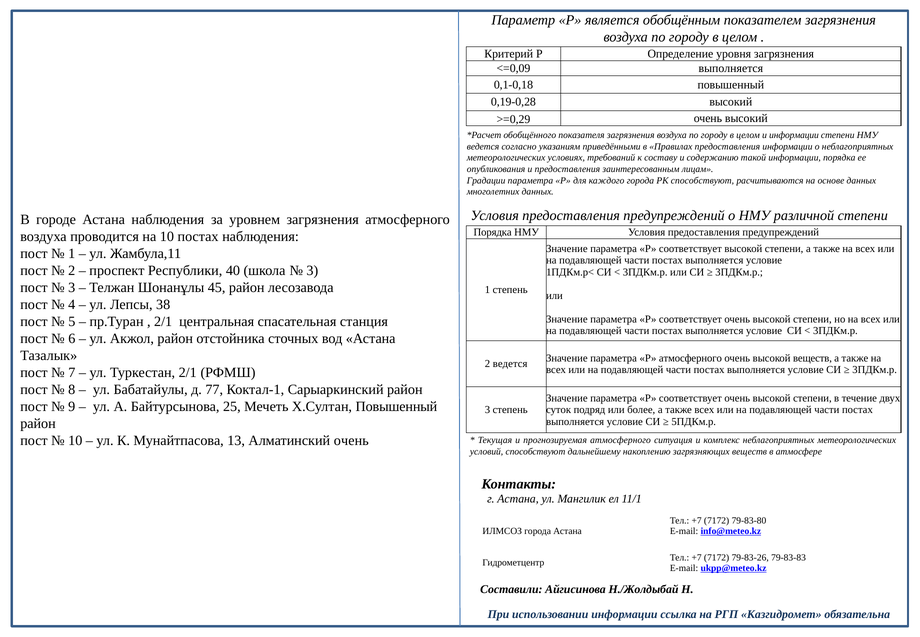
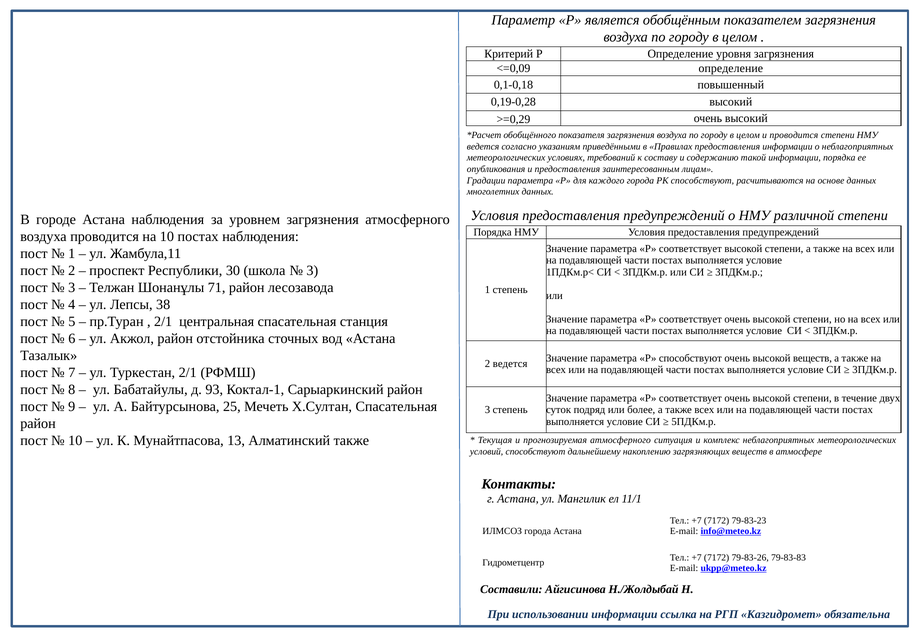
<=0,09 выполняется: выполняется -> определение
и информации: информации -> проводится
40: 40 -> 30
45: 45 -> 71
Р атмосферного: атмосферного -> способствуют
77: 77 -> 93
Х.Султан Повышенный: Повышенный -> Спасательная
Алматинский очень: очень -> также
79-83-80: 79-83-80 -> 79-83-23
